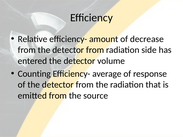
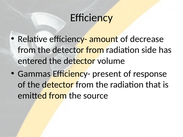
Counting: Counting -> Gammas
average: average -> present
